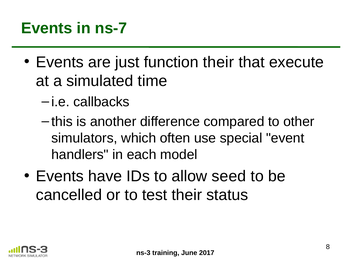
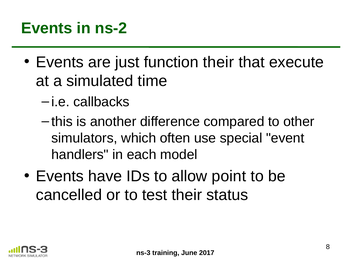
ns-7: ns-7 -> ns-2
seed: seed -> point
